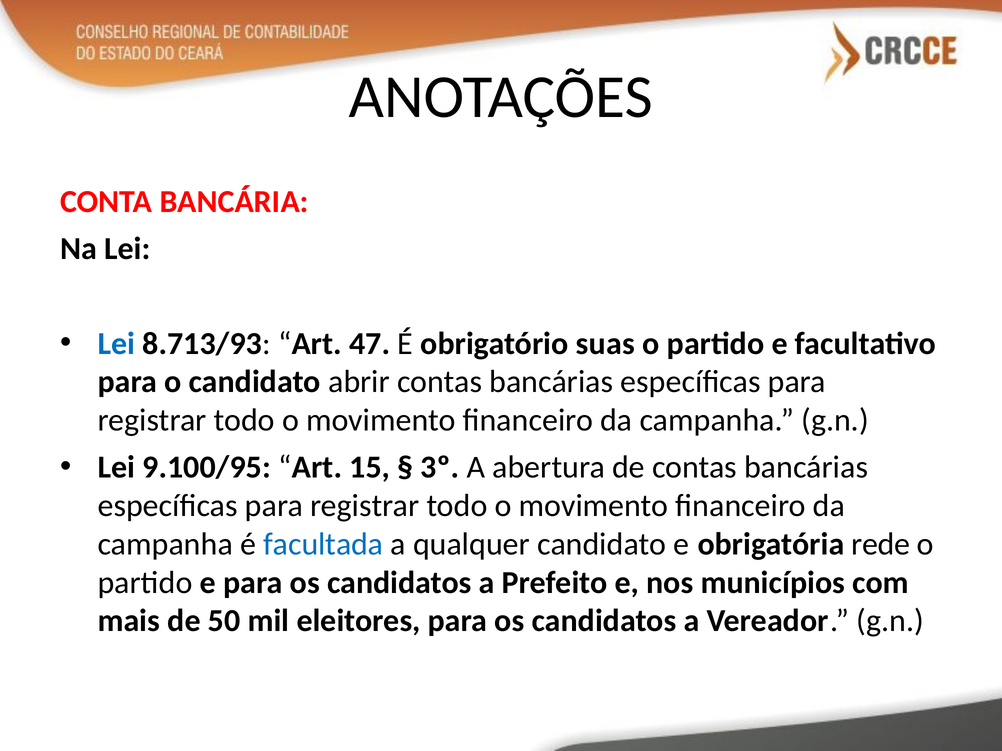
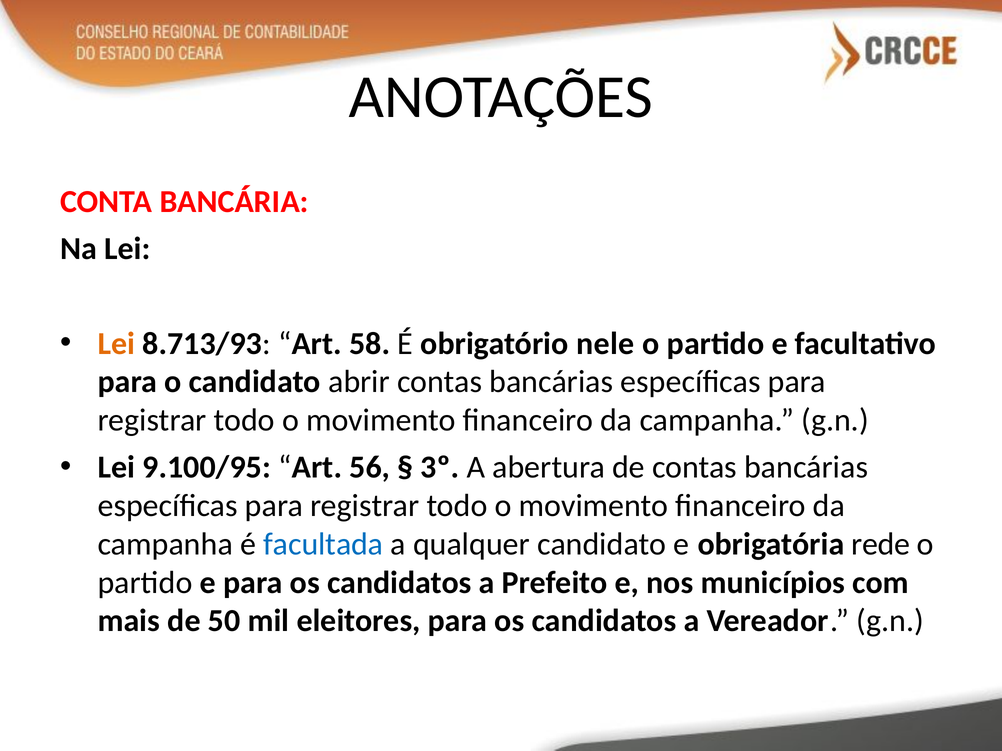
Lei at (116, 344) colour: blue -> orange
47: 47 -> 58
suas: suas -> nele
15: 15 -> 56
